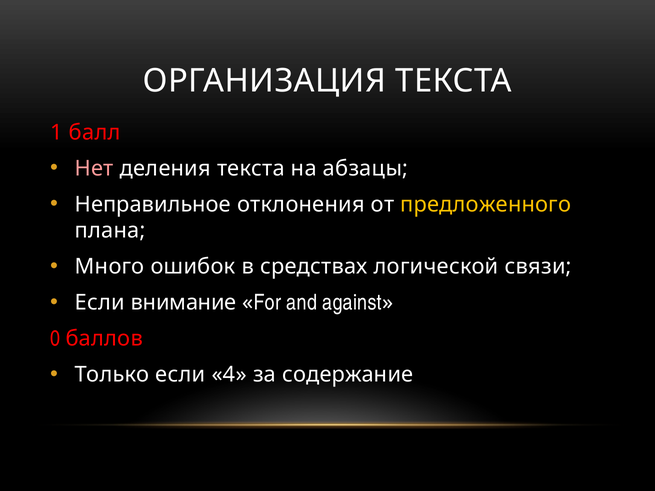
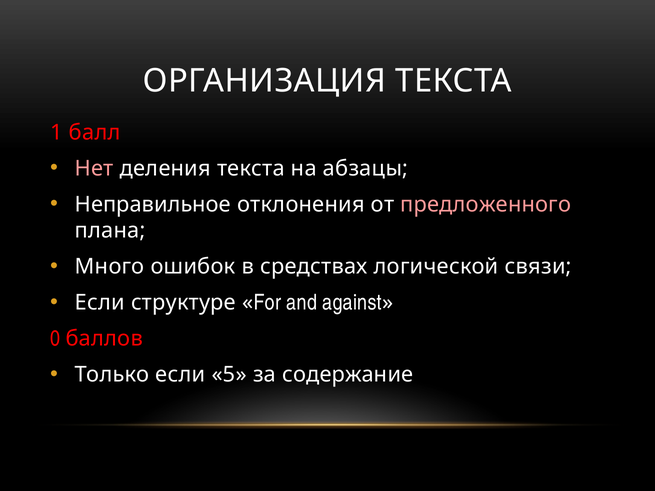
предложенного colour: yellow -> pink
внимание: внимание -> структуре
4: 4 -> 5
